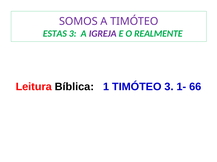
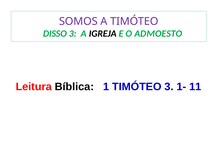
ESTAS: ESTAS -> DISSO
IGREJA colour: purple -> black
REALMENTE: REALMENTE -> ADMOESTO
66: 66 -> 11
